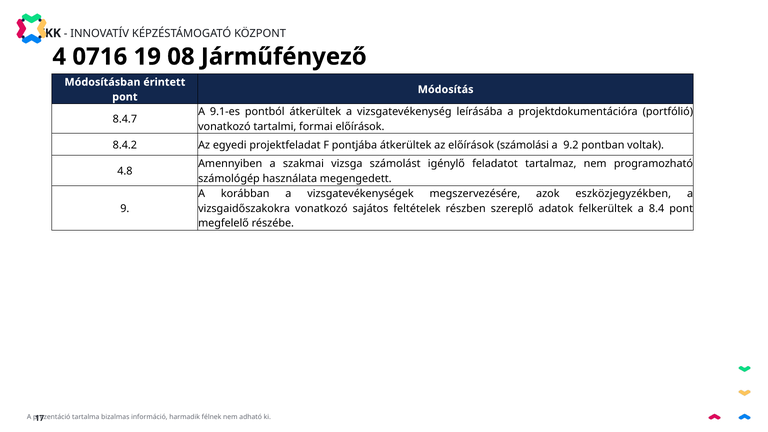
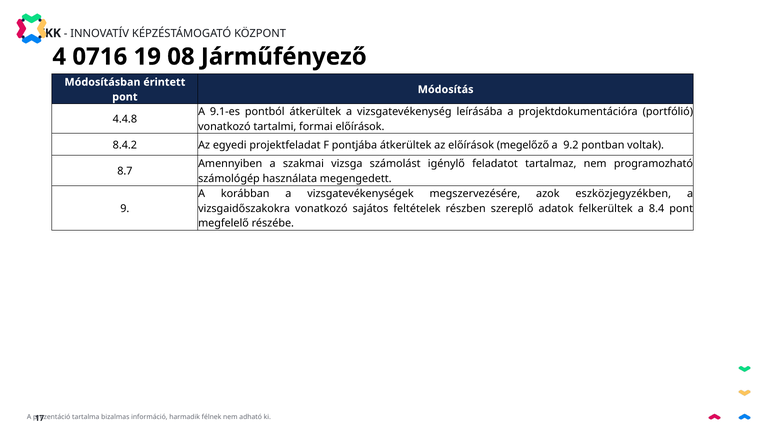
8.4.7: 8.4.7 -> 4.4.8
számolási: számolási -> megelőző
4.8: 4.8 -> 8.7
